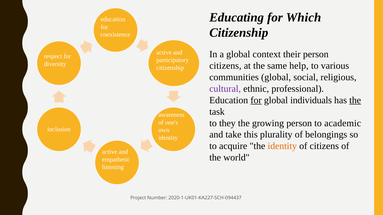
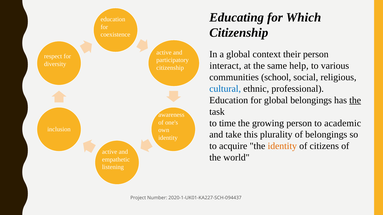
citizens at (225, 66): citizens -> interact
communities global: global -> school
cultural colour: purple -> blue
for at (256, 100) underline: present -> none
global individuals: individuals -> belongings
they: they -> time
